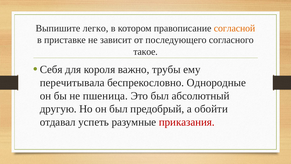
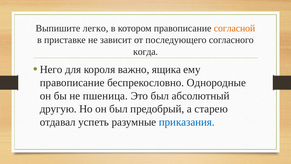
такое: такое -> когда
Себя: Себя -> Него
трубы: трубы -> ящика
перечитывала at (72, 83): перечитывала -> правописание
обойти: обойти -> старею
приказания colour: red -> blue
